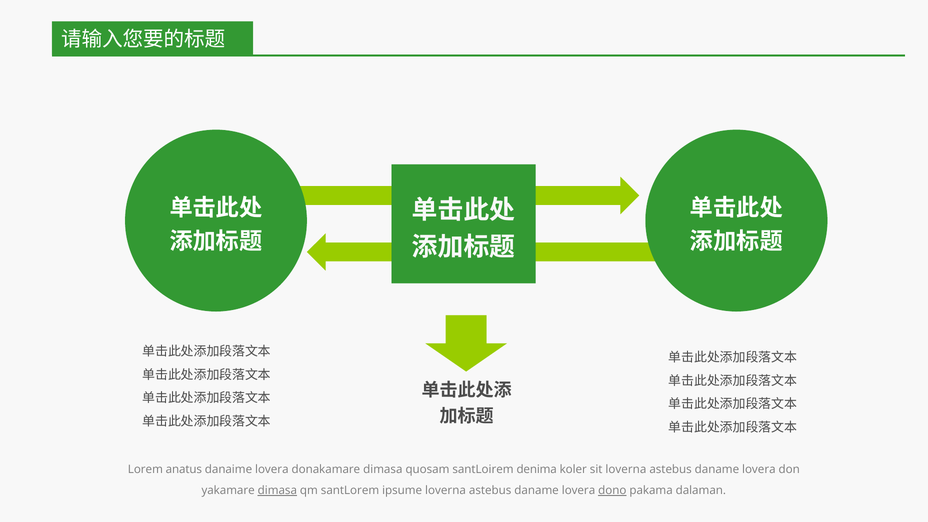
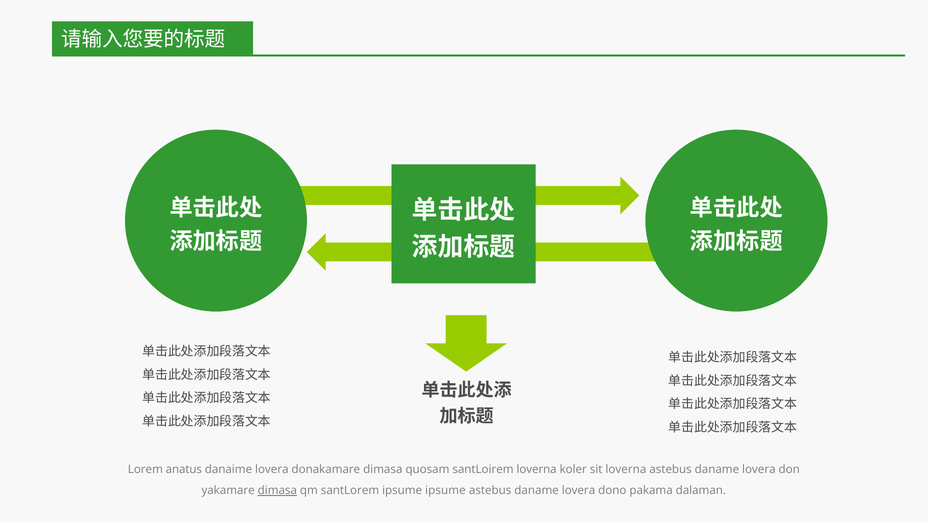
santLoirem denima: denima -> loverna
ipsume loverna: loverna -> ipsume
dono underline: present -> none
